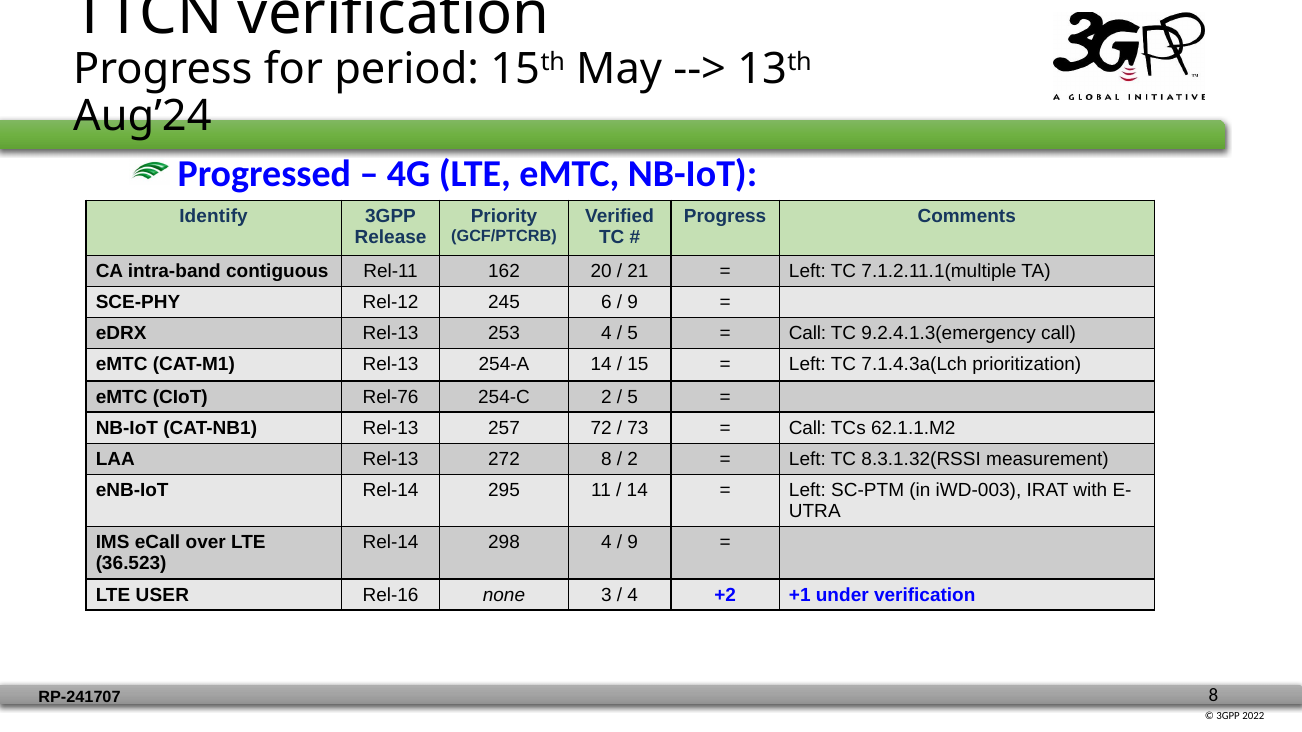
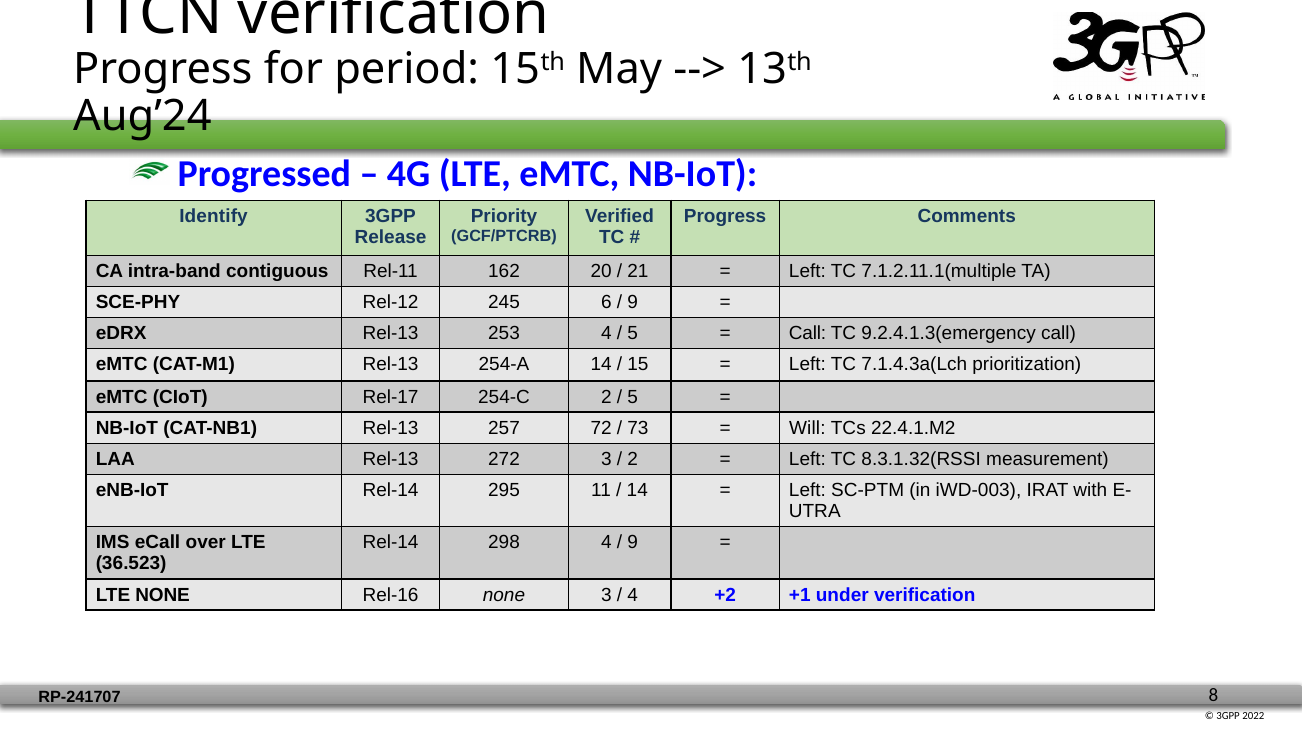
Rel-76: Rel-76 -> Rel-17
Call at (808, 428): Call -> Will
62.1.1.M2: 62.1.1.M2 -> 22.4.1.M2
272 8: 8 -> 3
LTE USER: USER -> NONE
